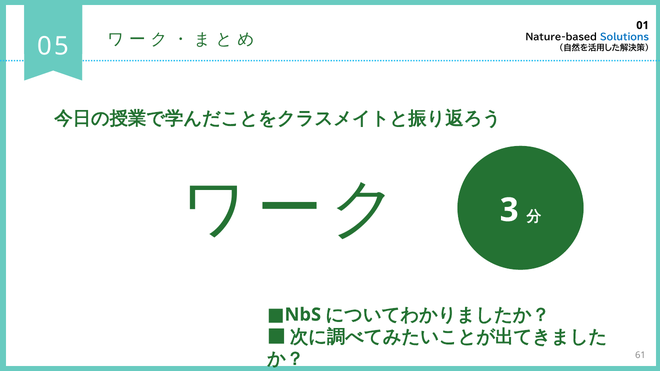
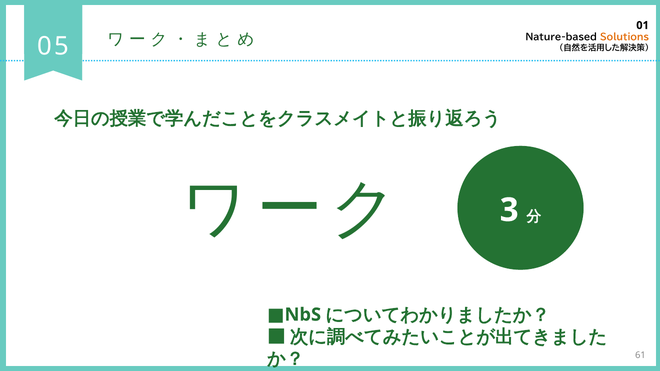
Solutions colour: blue -> orange
